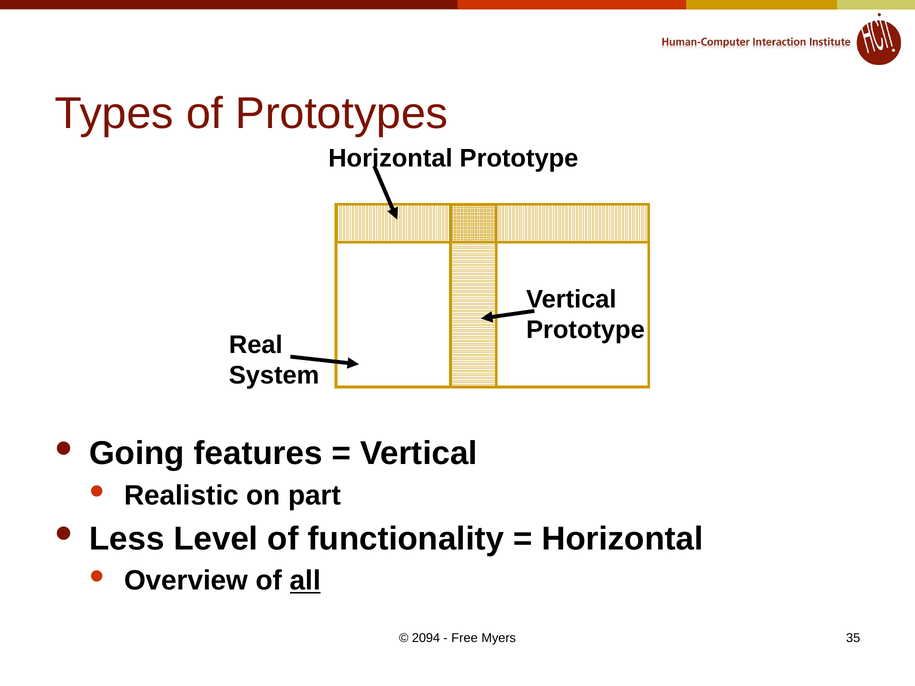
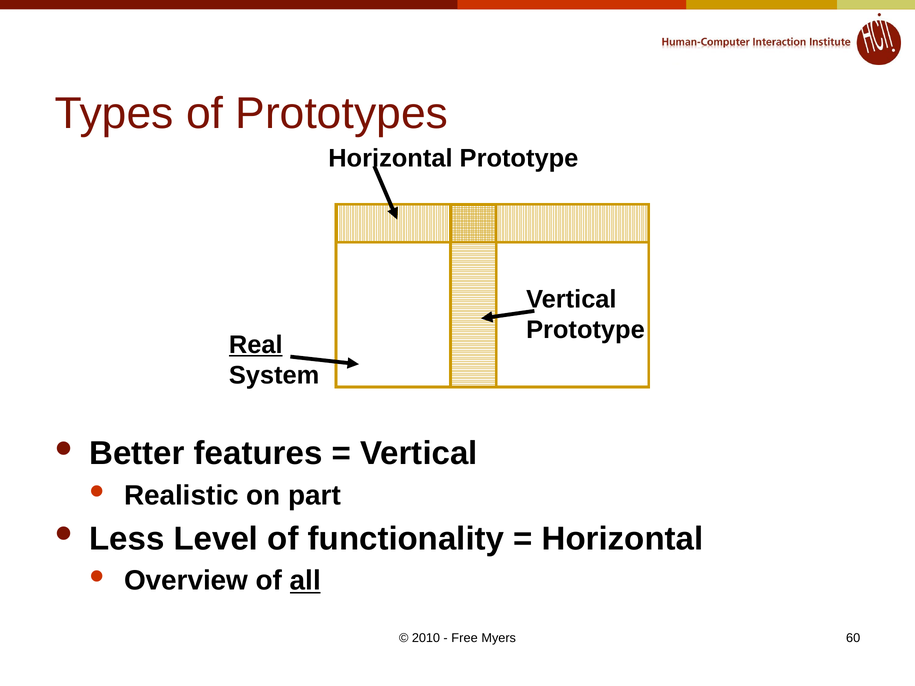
Real underline: none -> present
Going: Going -> Better
2094: 2094 -> 2010
35: 35 -> 60
